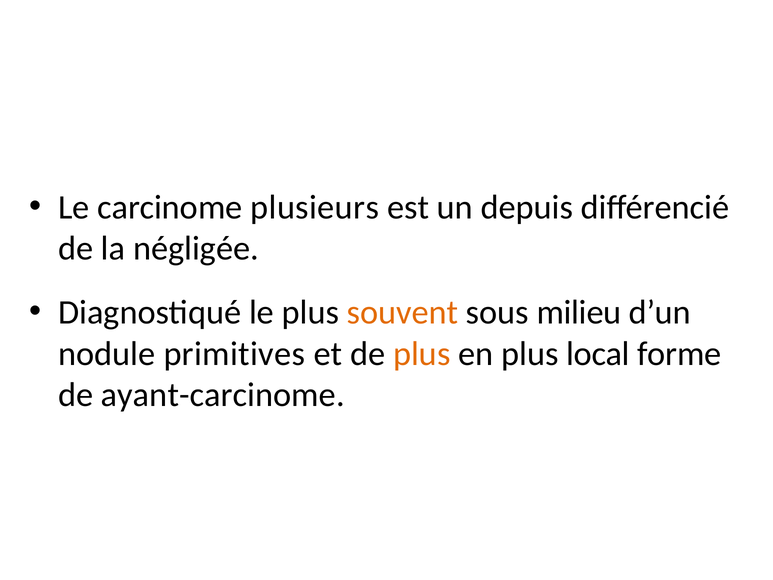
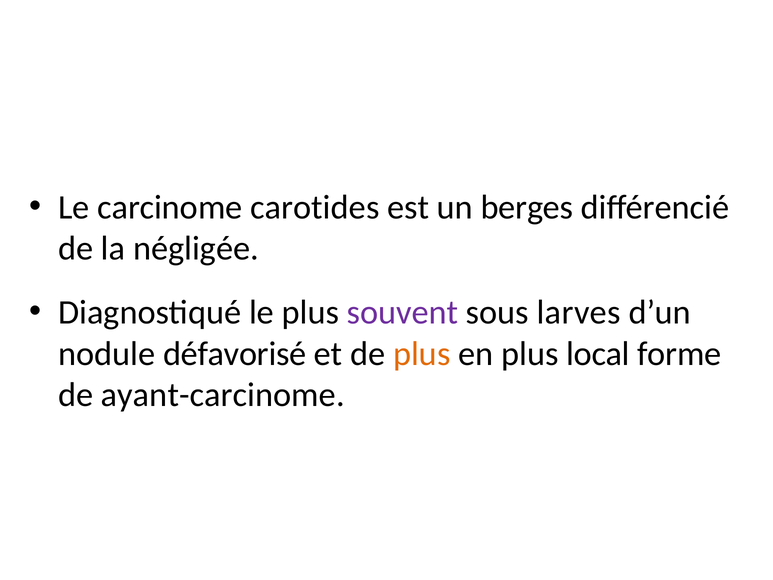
plusieurs: plusieurs -> carotides
depuis: depuis -> berges
souvent colour: orange -> purple
milieu: milieu -> larves
primitives: primitives -> défavorisé
